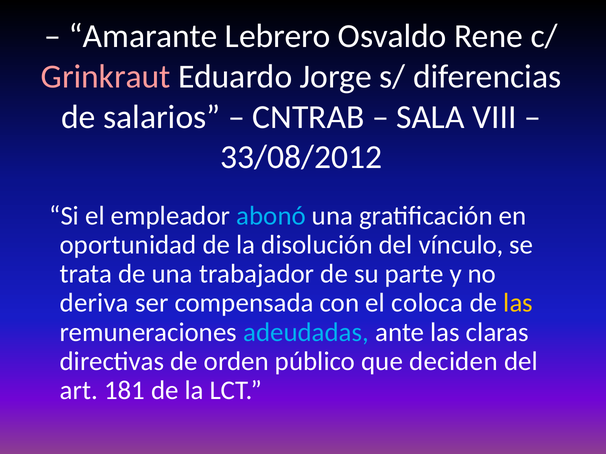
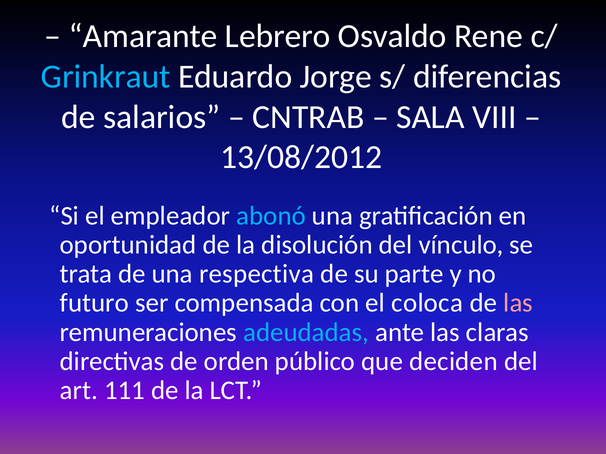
Grinkraut colour: pink -> light blue
33/08/2012: 33/08/2012 -> 13/08/2012
trabajador: trabajador -> respectiva
deriva: deriva -> futuro
las at (518, 303) colour: yellow -> pink
181: 181 -> 111
